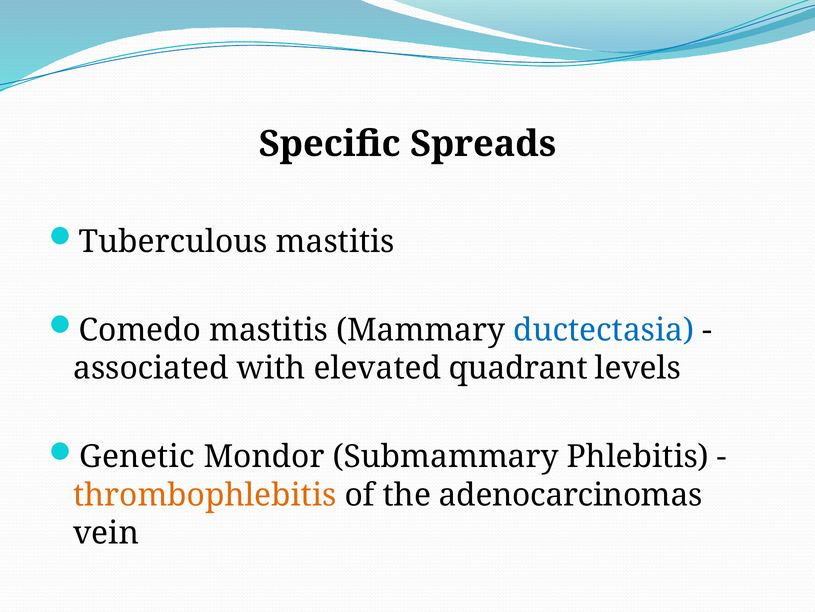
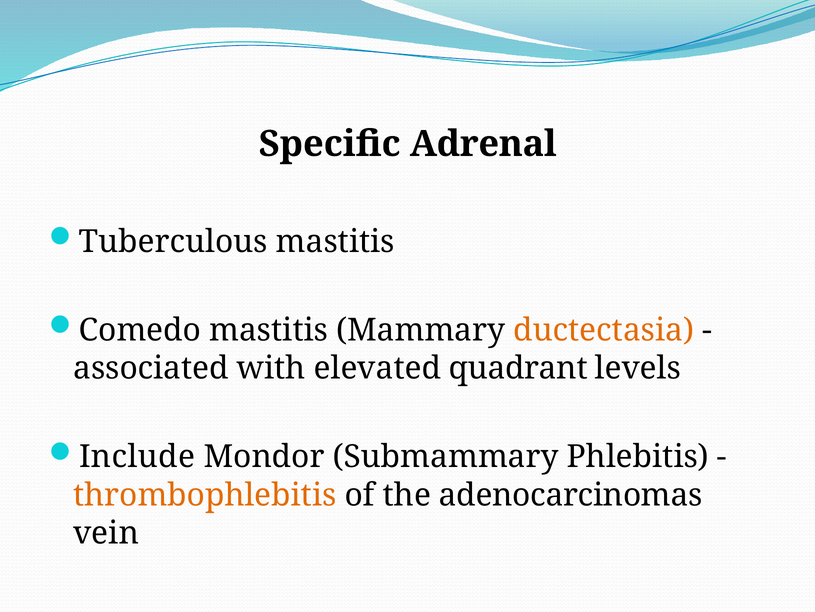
Spreads: Spreads -> Adrenal
ductectasia colour: blue -> orange
Genetic: Genetic -> Include
